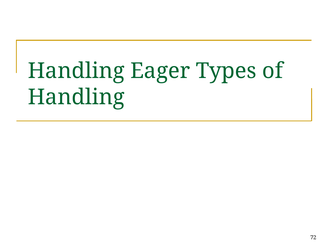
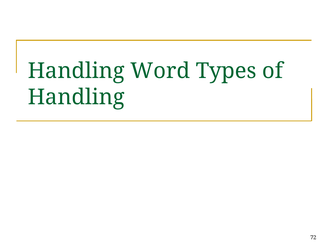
Eager: Eager -> Word
